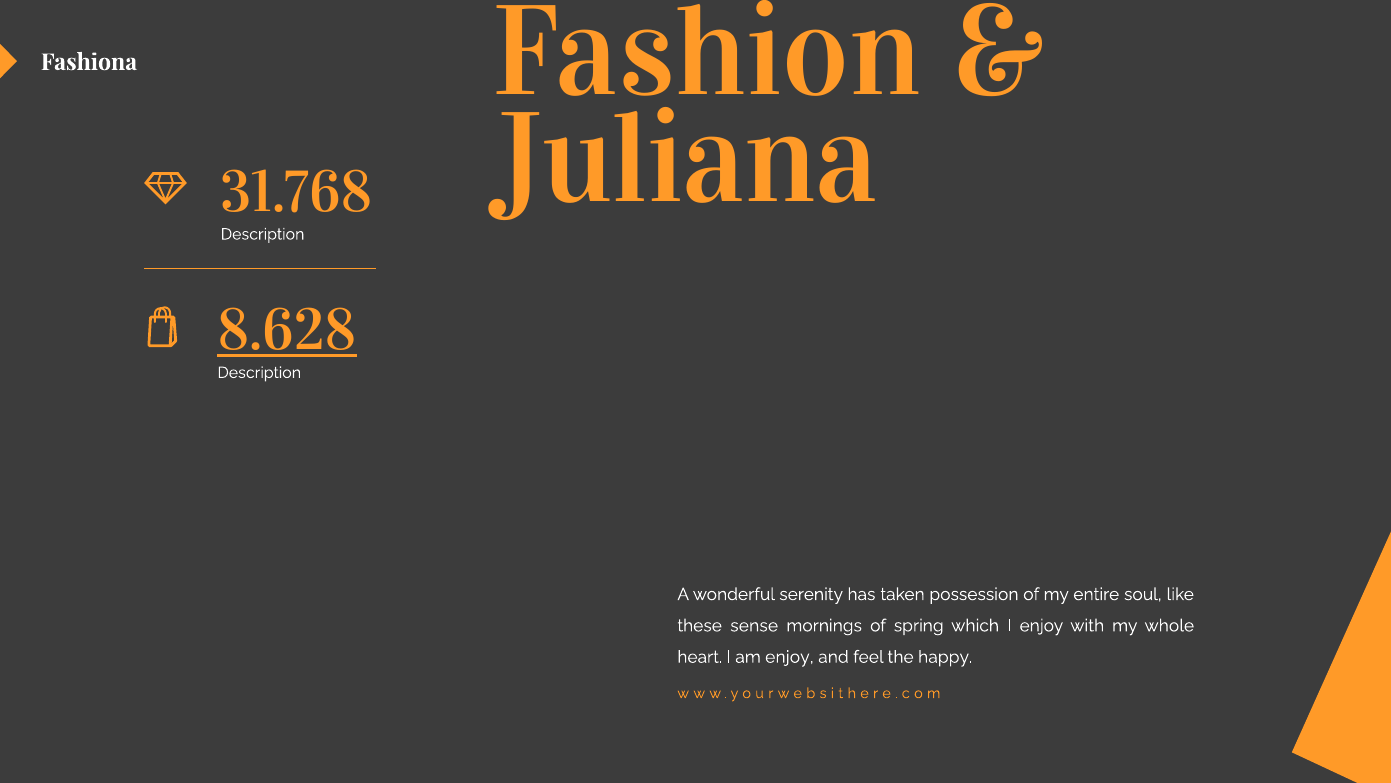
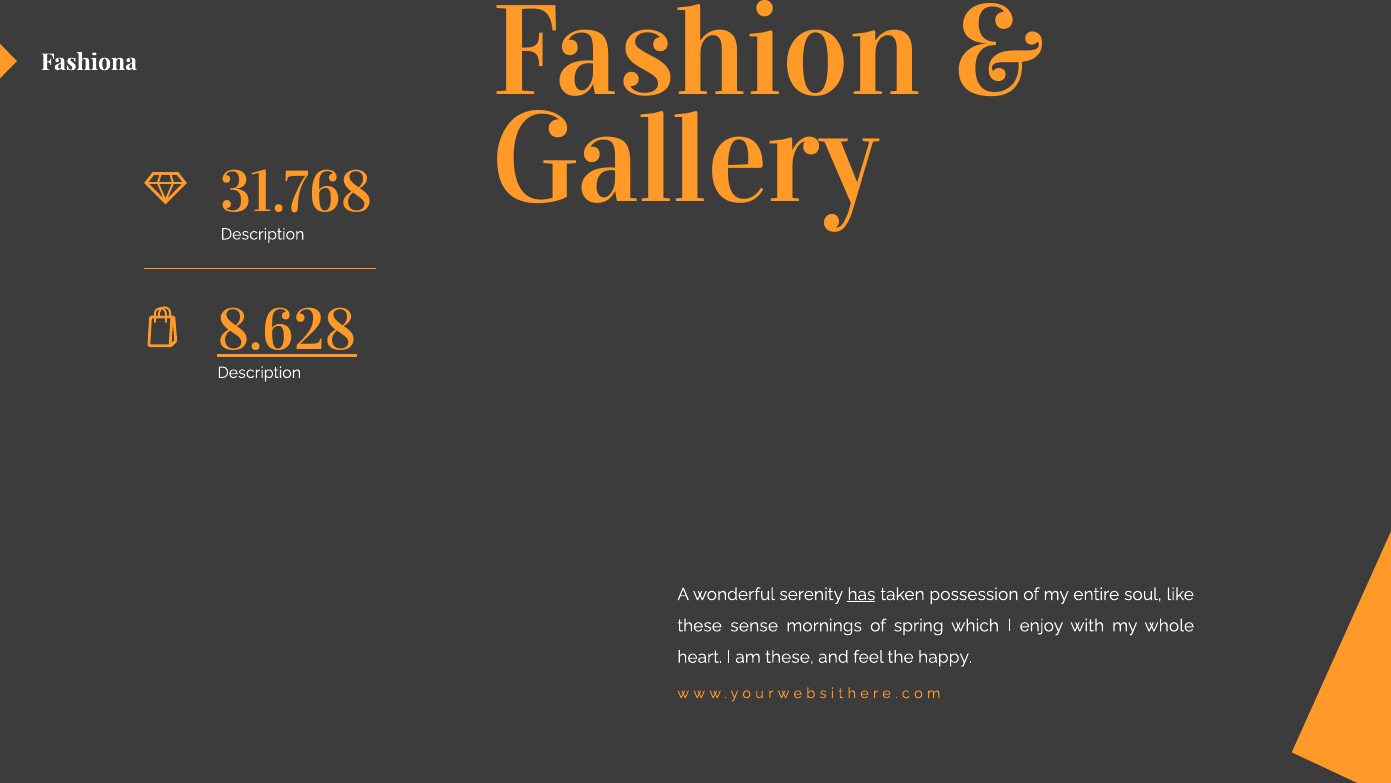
Juliana: Juliana -> Gallery
has underline: none -> present
am enjoy: enjoy -> these
